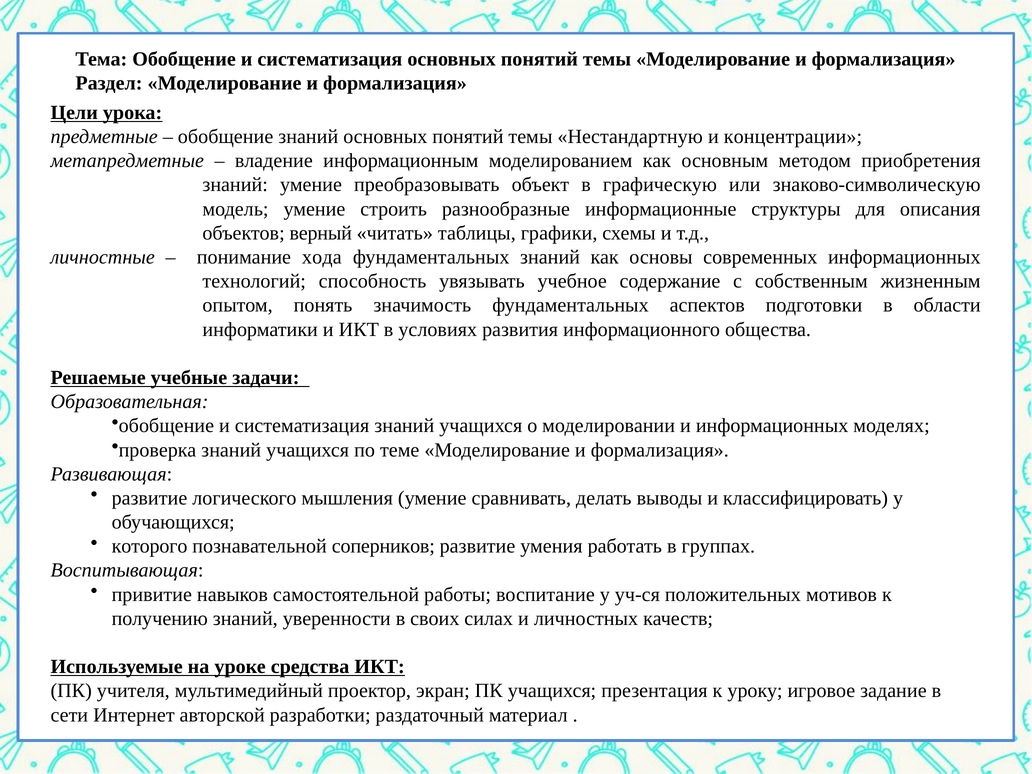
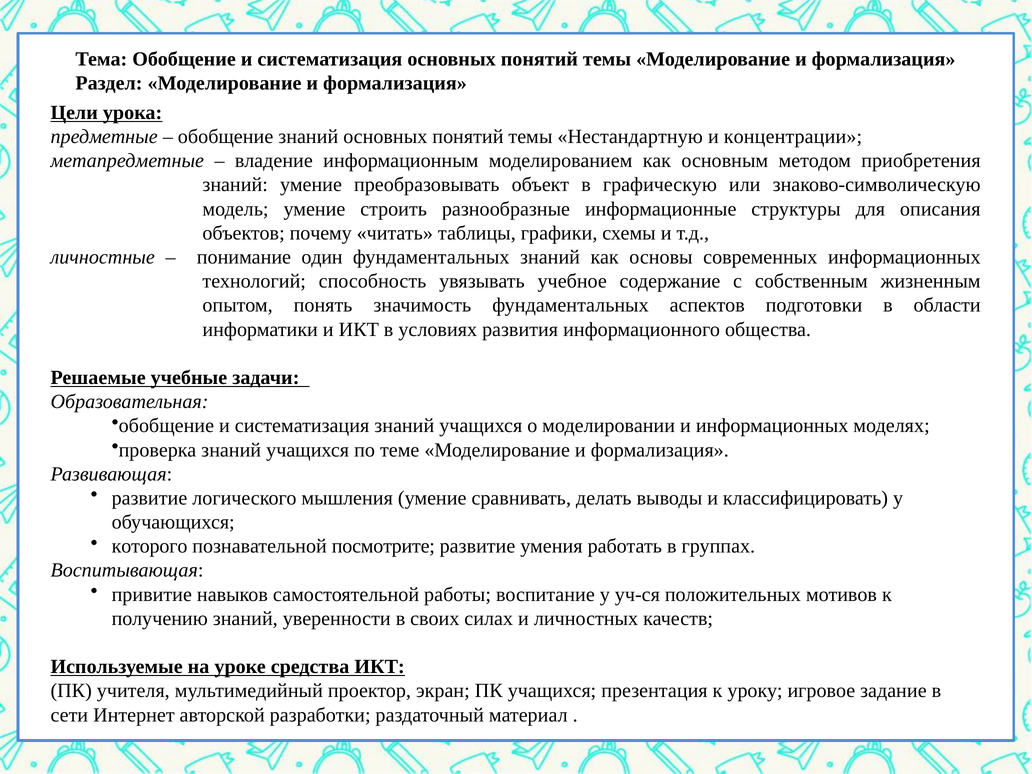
верный: верный -> почему
хода: хода -> один
соперников: соперников -> посмотрите
